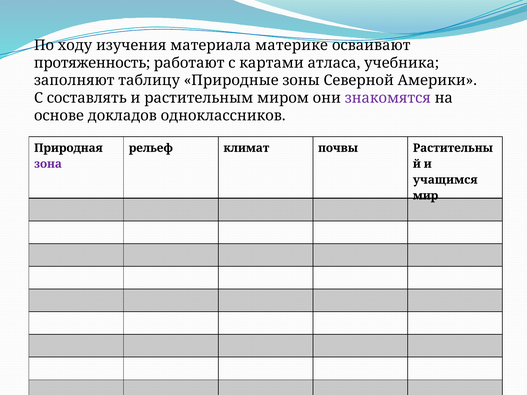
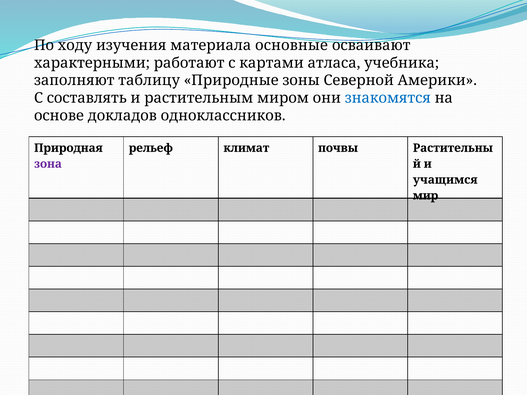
материке: материке -> основные
протяженность: протяженность -> характерными
знакомятся colour: purple -> blue
